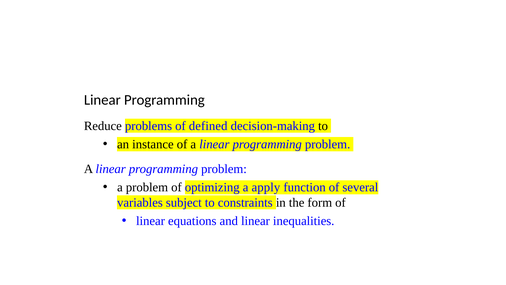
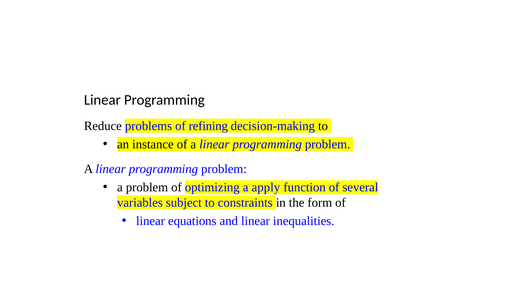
defined: defined -> refining
